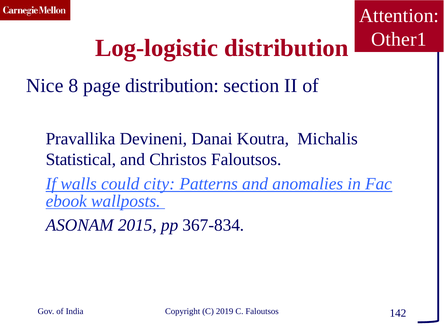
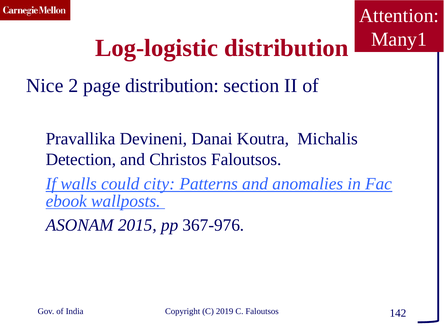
Other1: Other1 -> Many1
8: 8 -> 2
Statistical: Statistical -> Detection
367-834: 367-834 -> 367-976
